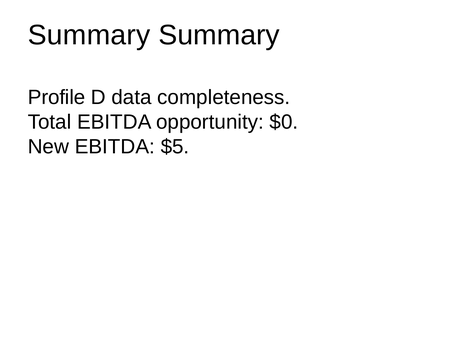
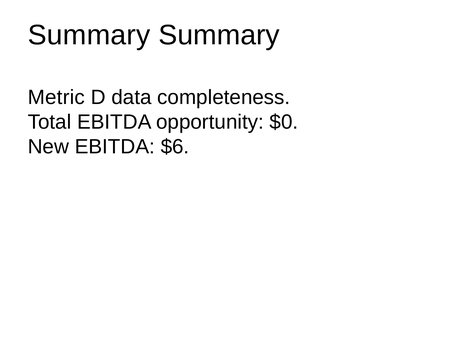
Profile: Profile -> Metric
$5: $5 -> $6
